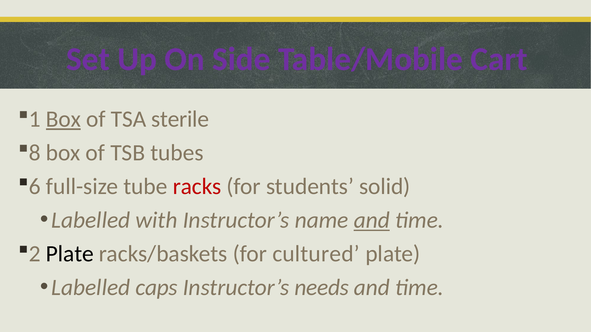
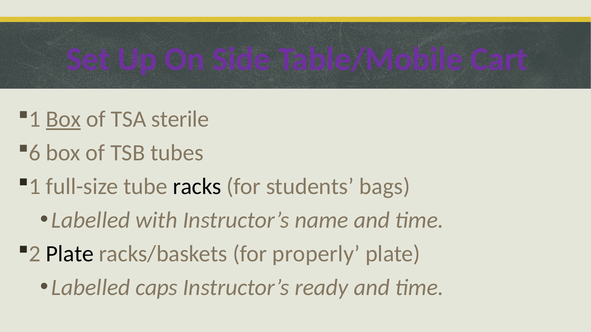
8: 8 -> 6
6 at (35, 187): 6 -> 1
racks colour: red -> black
solid: solid -> bags
and at (372, 220) underline: present -> none
cultured: cultured -> properly
needs: needs -> ready
